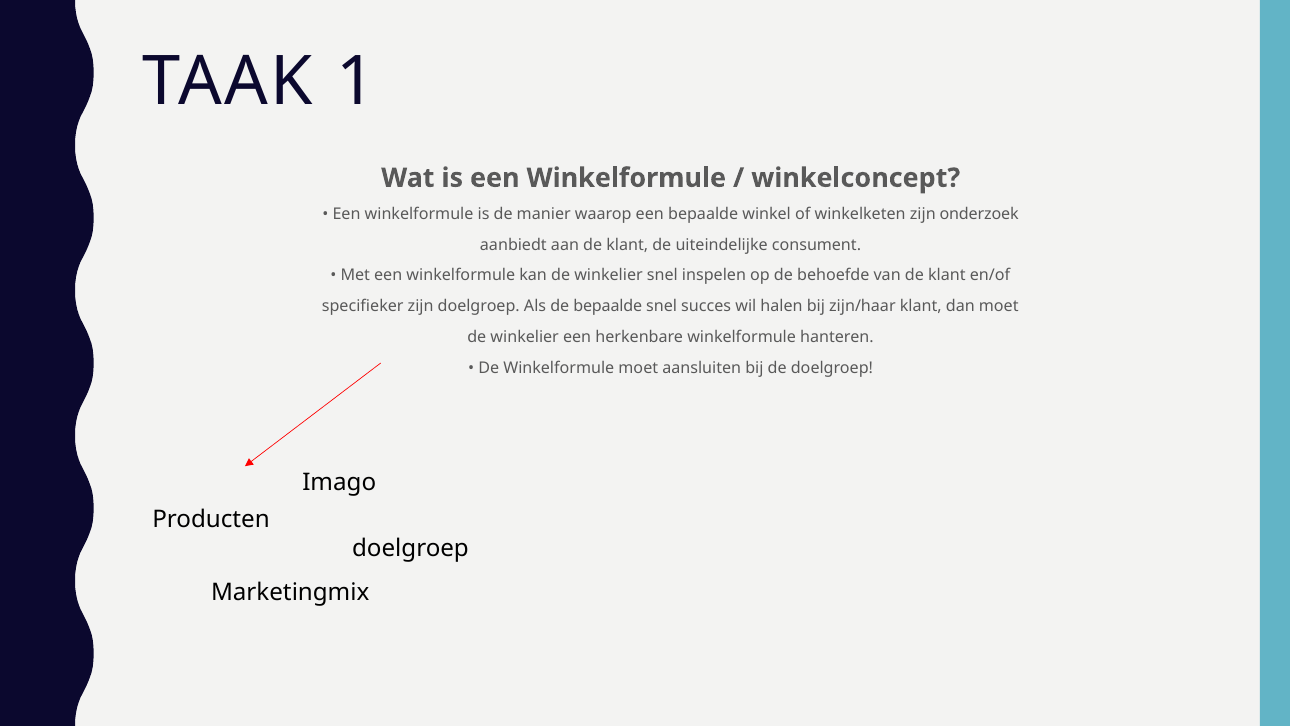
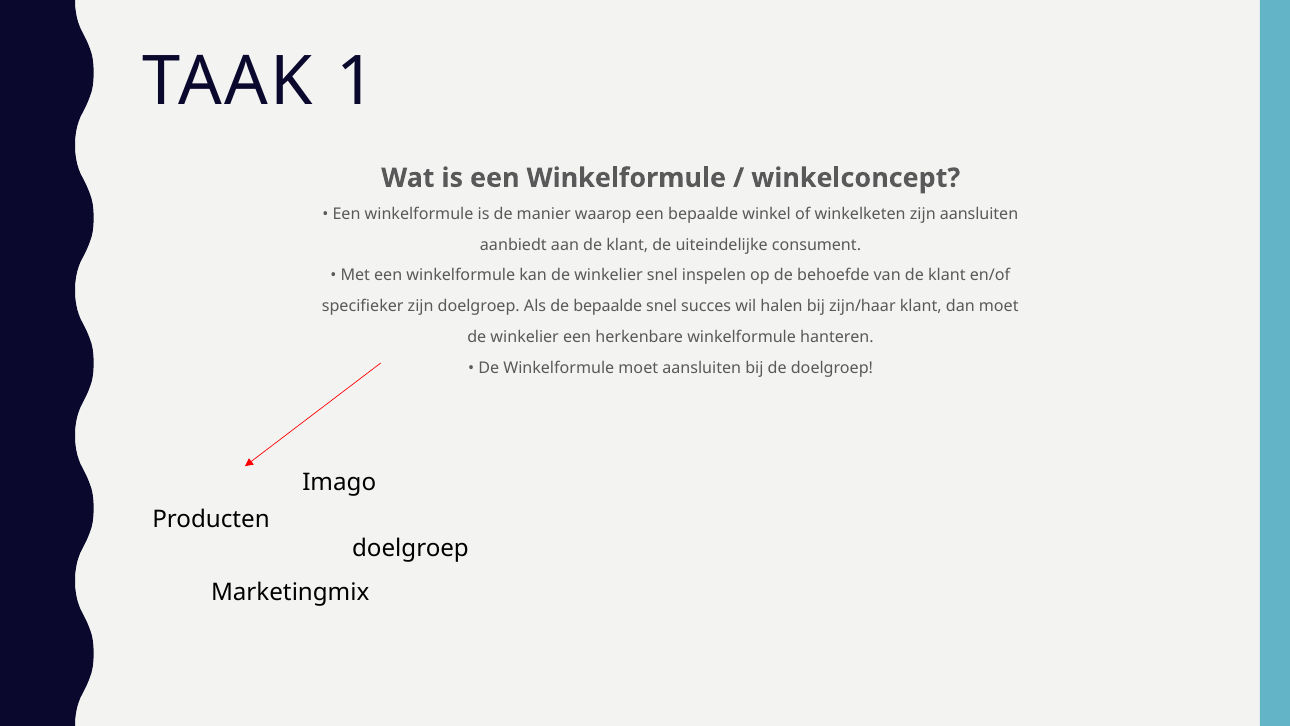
zijn onderzoek: onderzoek -> aansluiten
